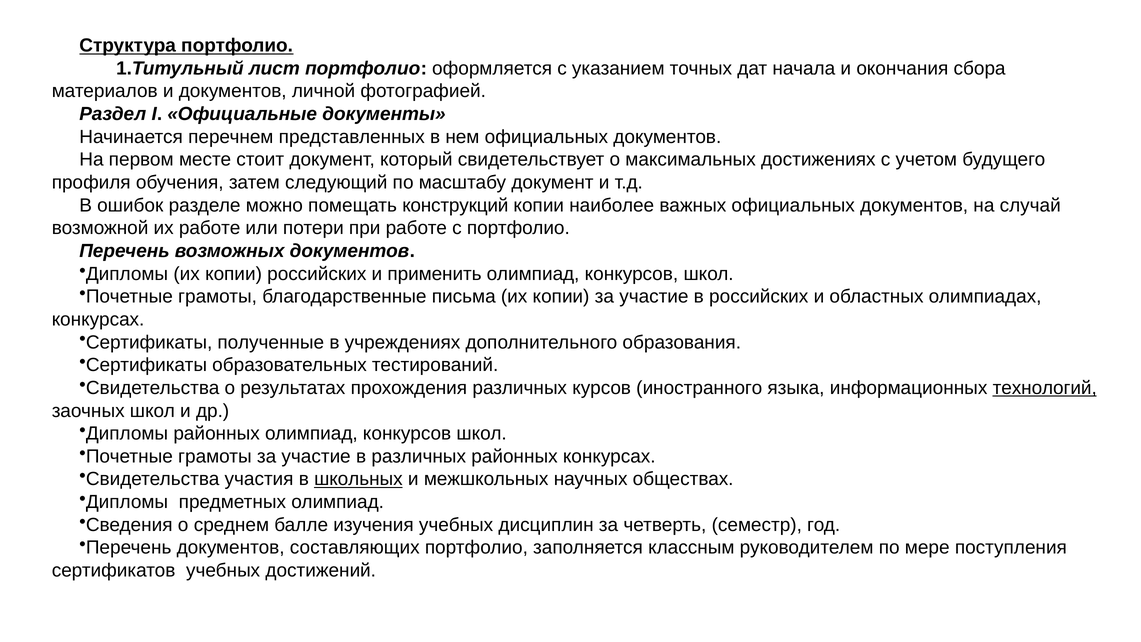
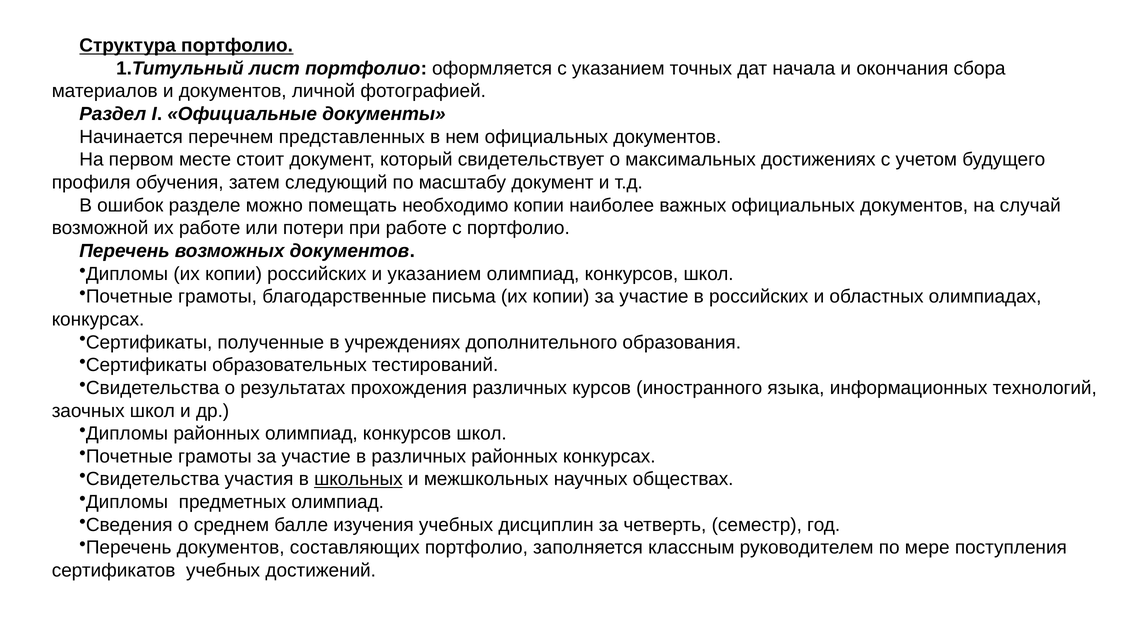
конструкций: конструкций -> необходимо
и применить: применить -> указанием
технологий underline: present -> none
